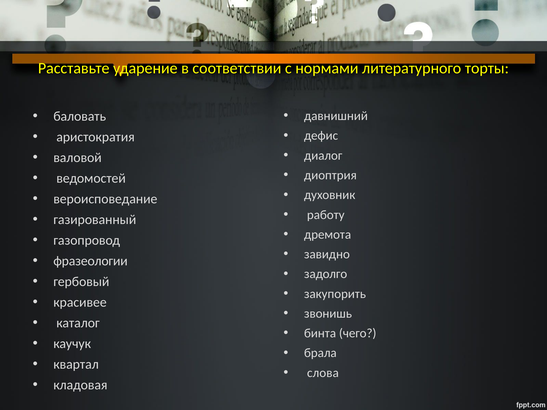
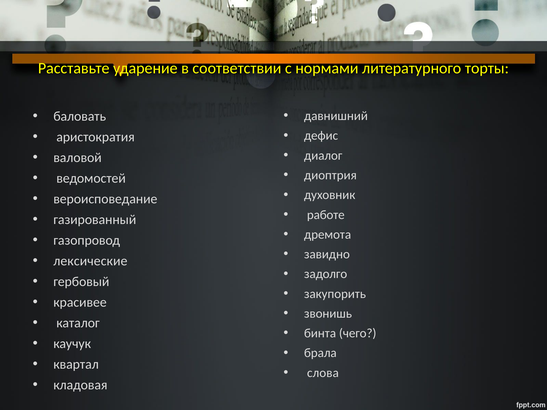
работу: работу -> работе
фразеологии: фразеологии -> лексические
